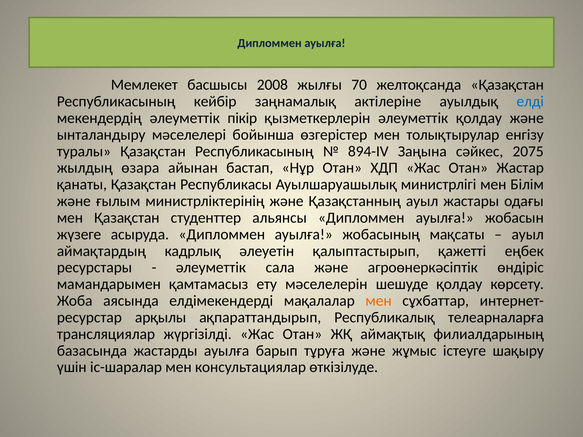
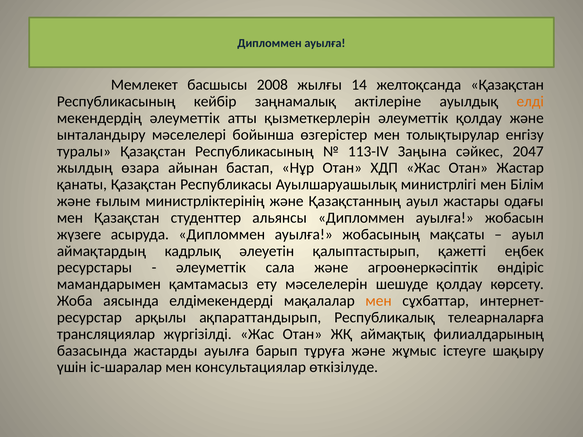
70: 70 -> 14
елдi colour: blue -> orange
пікір: пікір -> атты
894-IV: 894-IV -> 113-IV
2075: 2075 -> 2047
